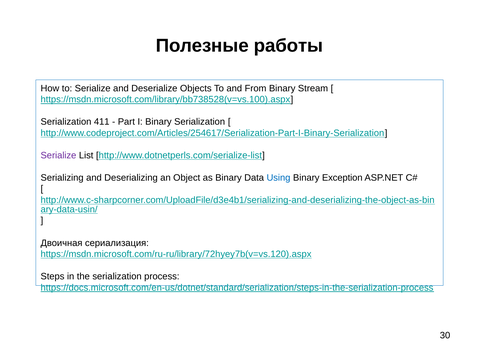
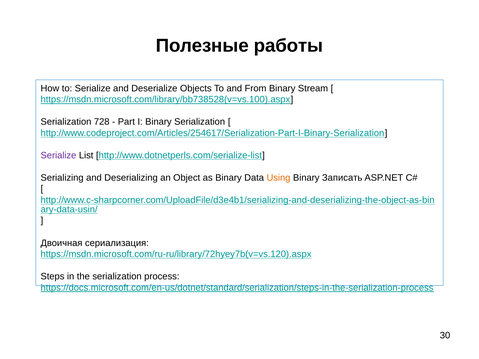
411: 411 -> 728
Using colour: blue -> orange
Exception: Exception -> Записать
